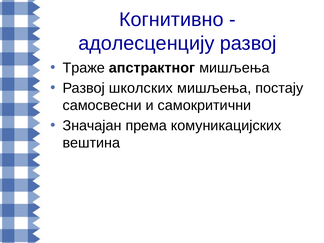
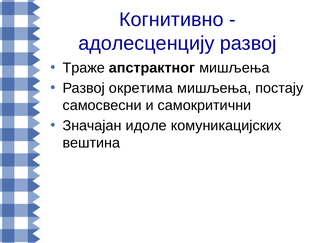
школских: школских -> окретима
према: према -> идоле
